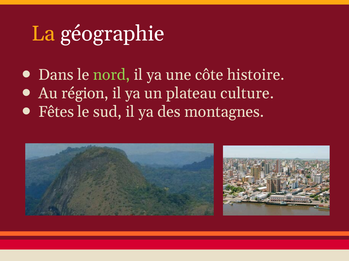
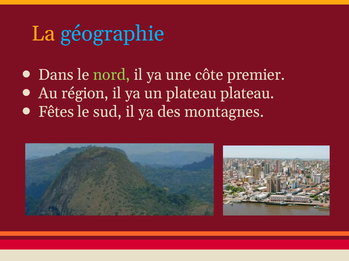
géographie colour: white -> light blue
histoire: histoire -> premier
plateau culture: culture -> plateau
